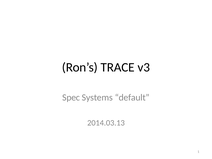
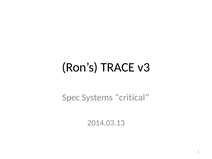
default: default -> critical
